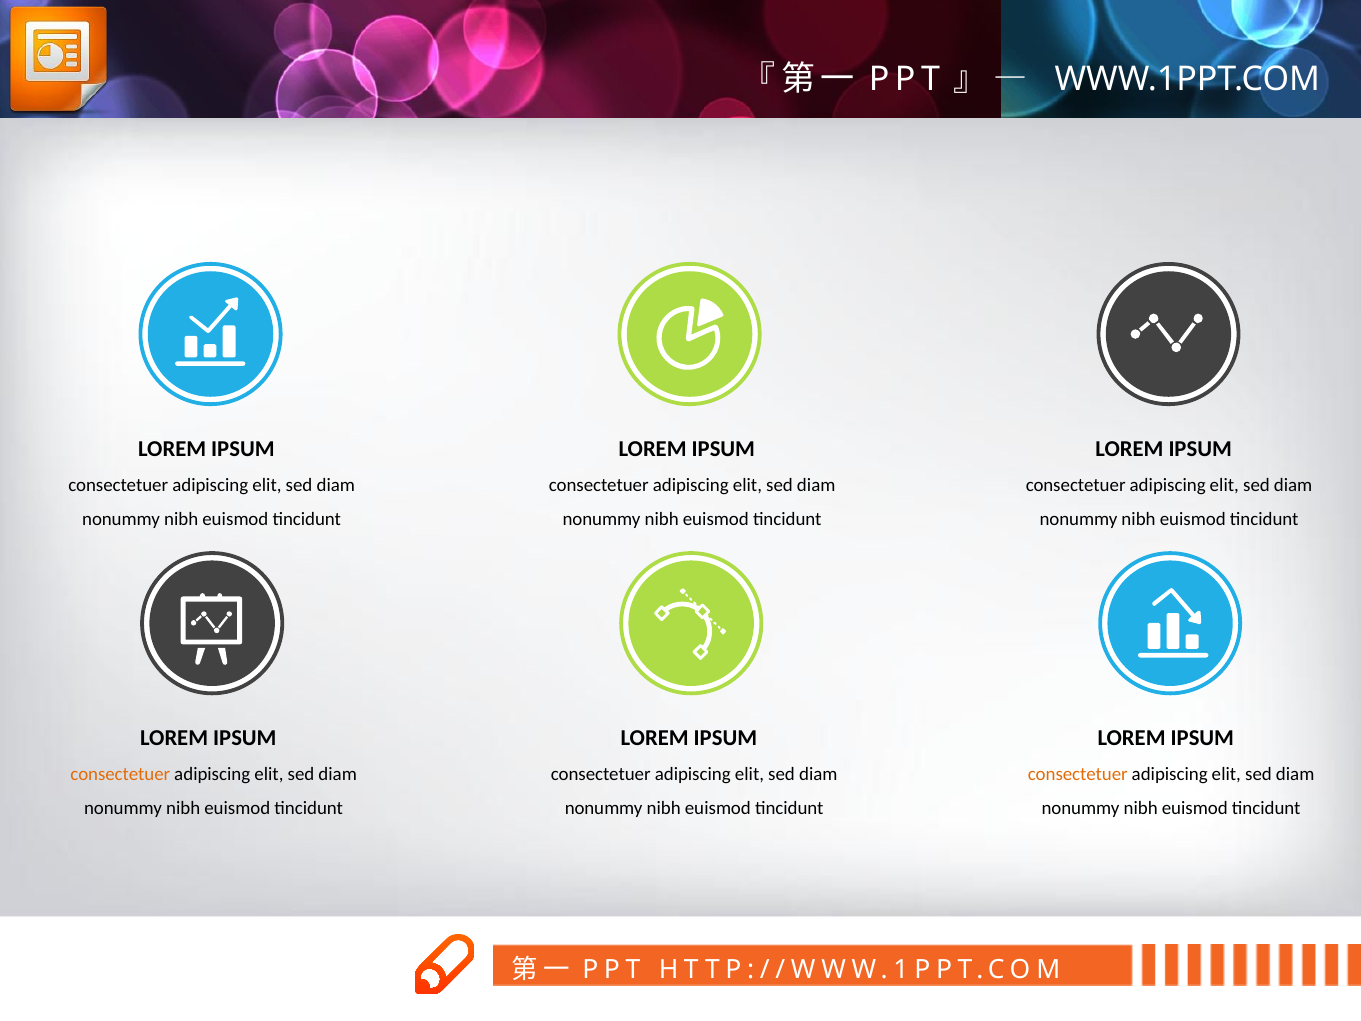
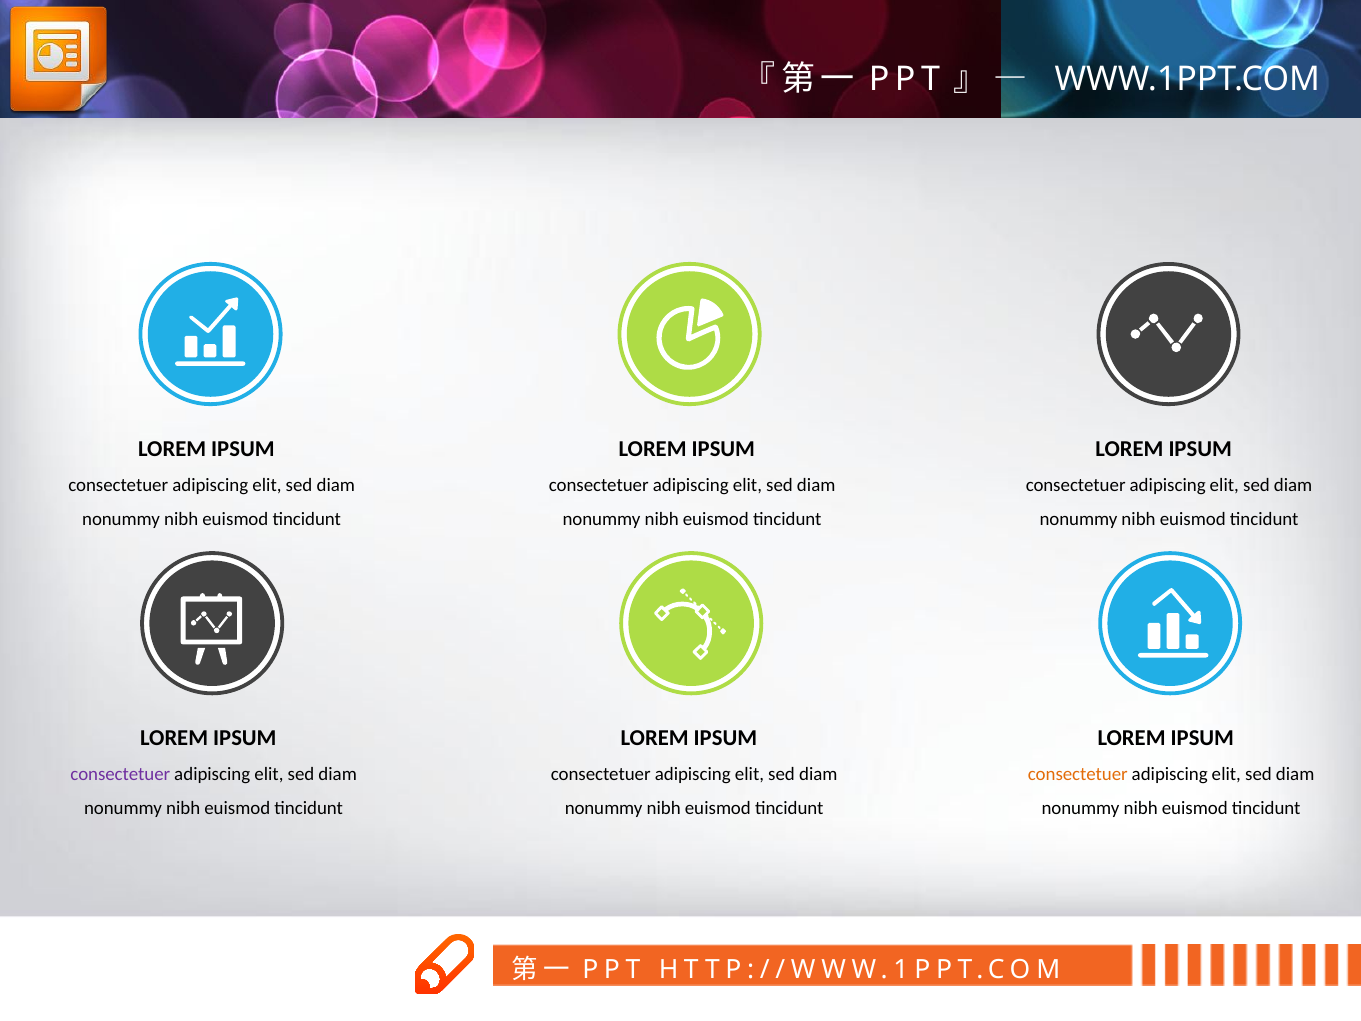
consectetuer at (120, 774) colour: orange -> purple
